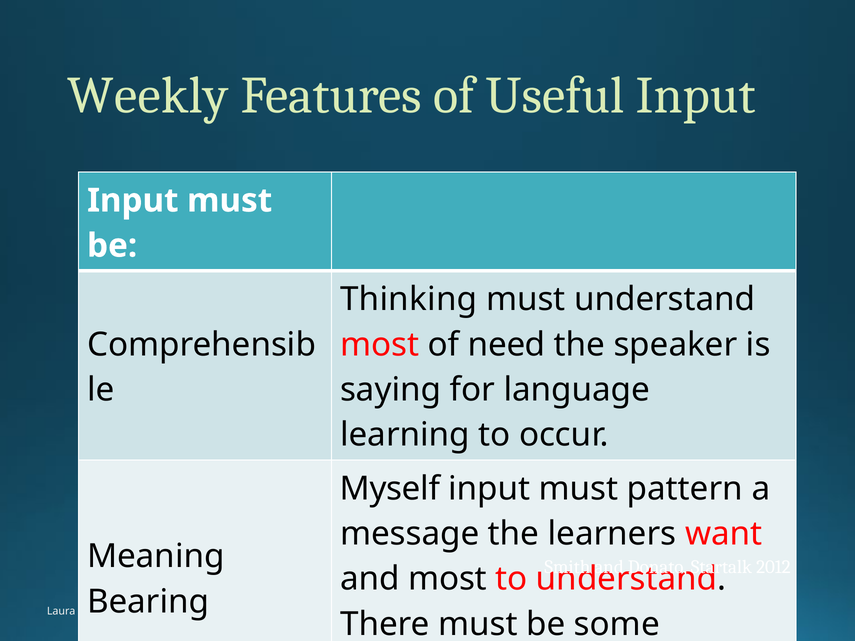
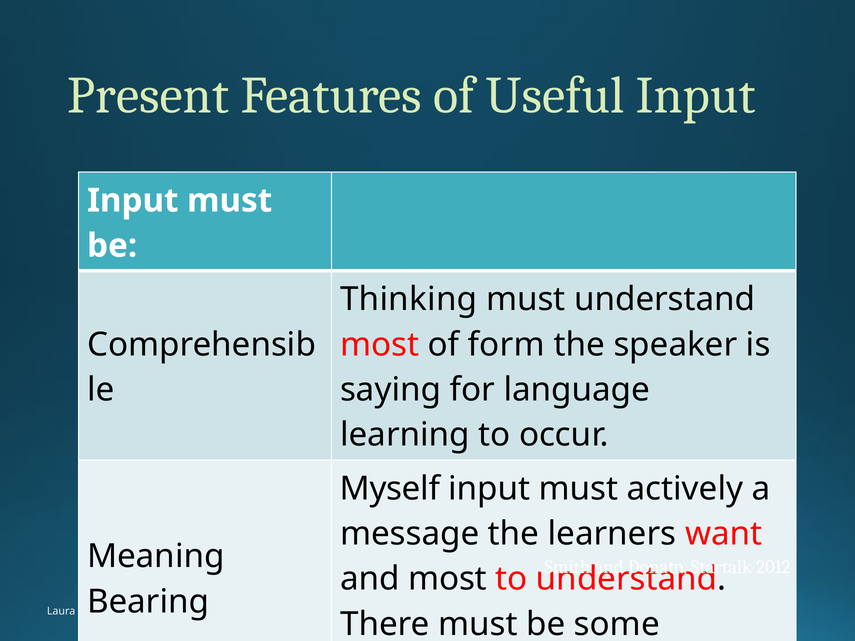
Weekly: Weekly -> Present
need: need -> form
pattern: pattern -> actively
